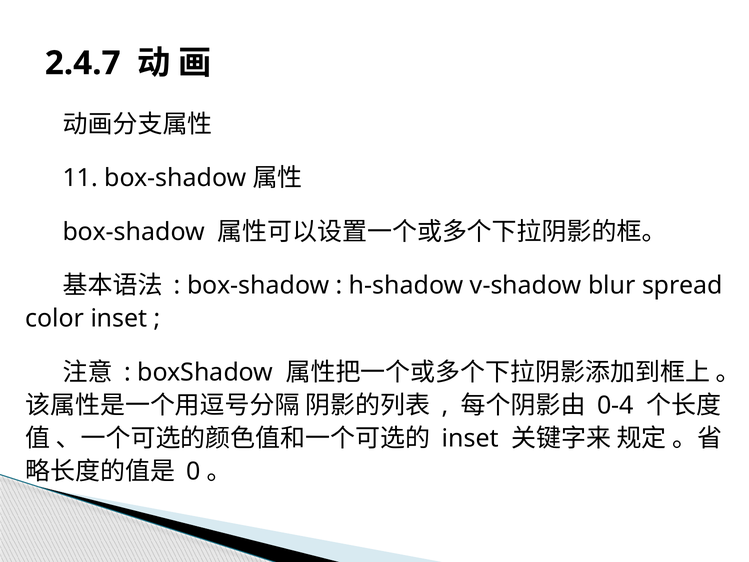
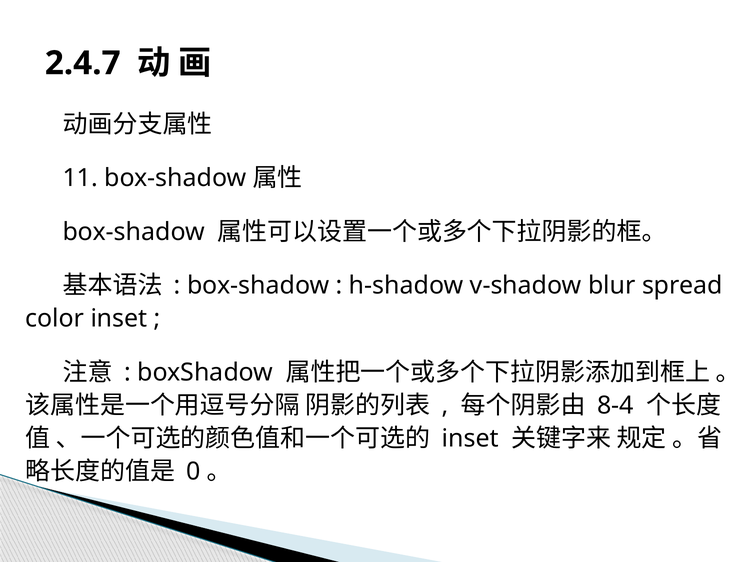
0-4: 0-4 -> 8-4
